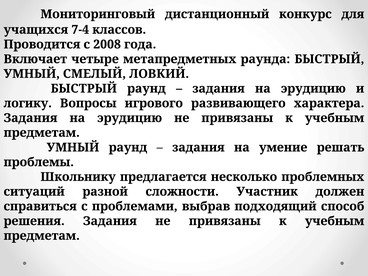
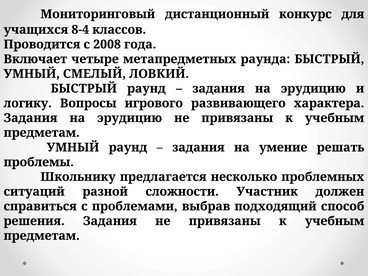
7-4: 7-4 -> 8-4
